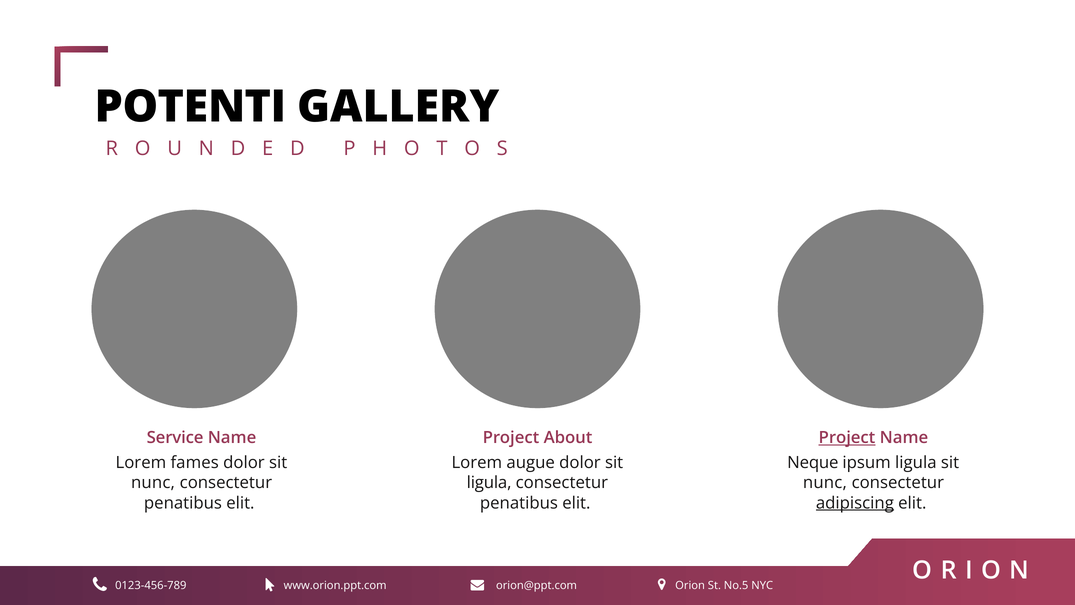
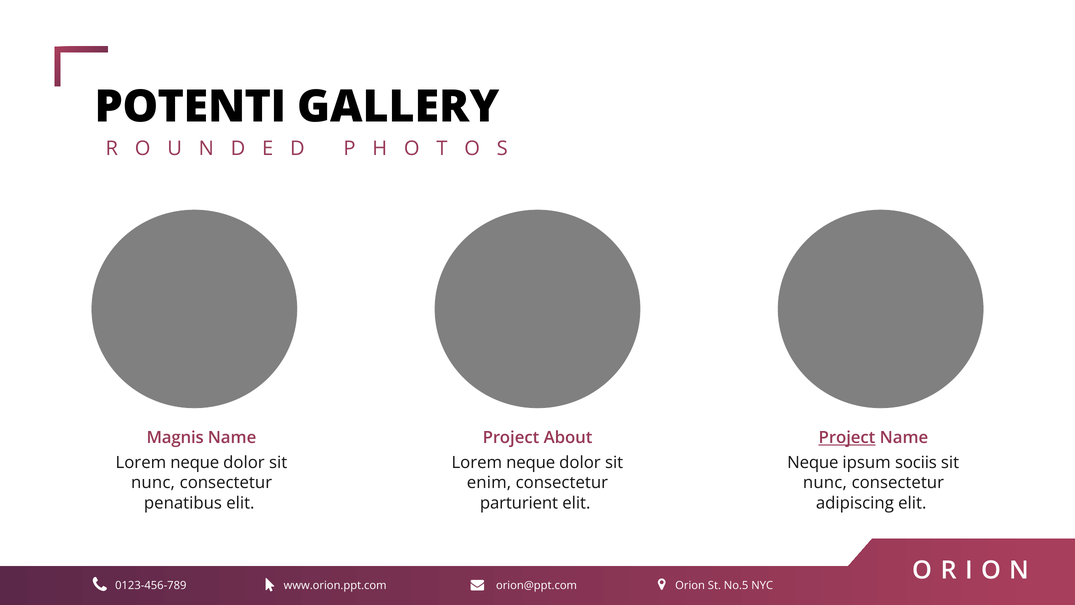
Service: Service -> Magnis
fames at (195, 462): fames -> neque
augue at (531, 462): augue -> neque
ipsum ligula: ligula -> sociis
ligula at (489, 483): ligula -> enim
penatibus at (519, 503): penatibus -> parturient
adipiscing underline: present -> none
